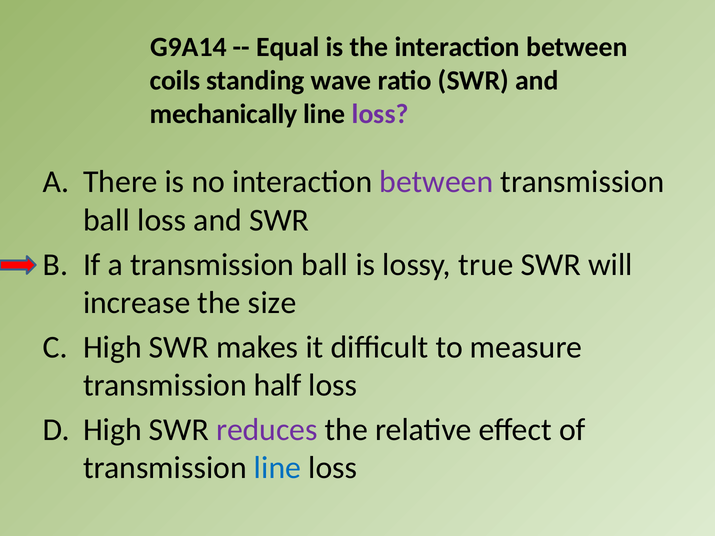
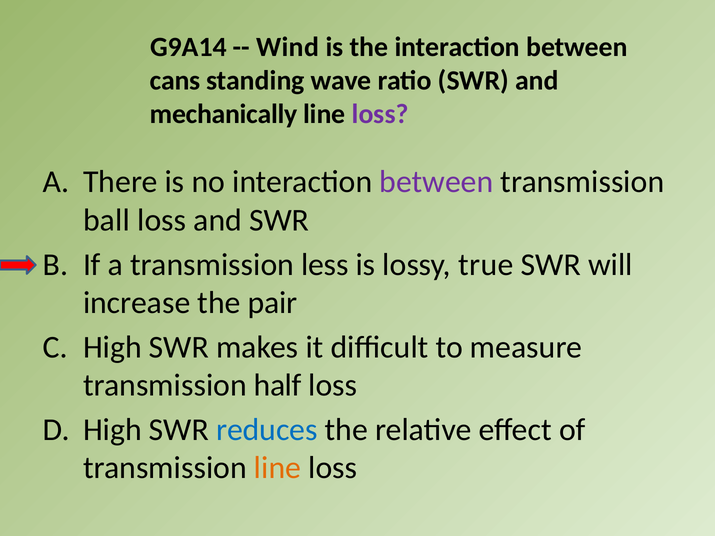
Equal: Equal -> Wind
coils: coils -> cans
a transmission ball: ball -> less
size: size -> pair
reduces colour: purple -> blue
line at (277, 468) colour: blue -> orange
